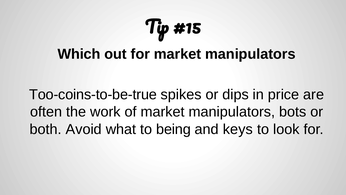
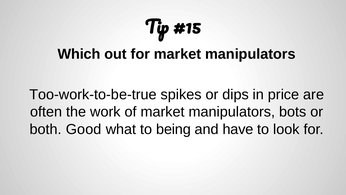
Too-coins-to-be-true: Too-coins-to-be-true -> Too-work-to-be-true
Avoid: Avoid -> Good
keys: keys -> have
